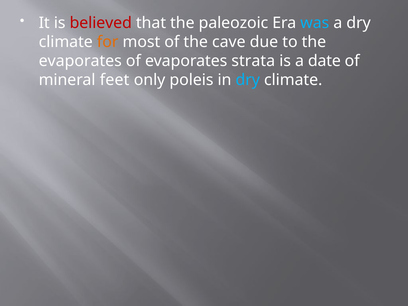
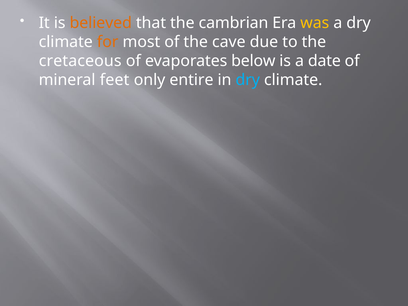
believed colour: red -> orange
paleozoic: paleozoic -> cambrian
was colour: light blue -> yellow
evaporates at (80, 61): evaporates -> cretaceous
strata: strata -> below
poleis: poleis -> entire
